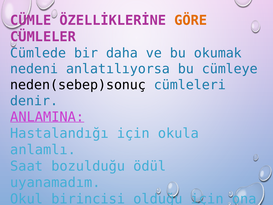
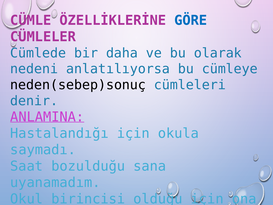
GÖRE colour: orange -> blue
okumak: okumak -> olarak
anlamlı: anlamlı -> saymadı
bozulduğu ödül: ödül -> sana
